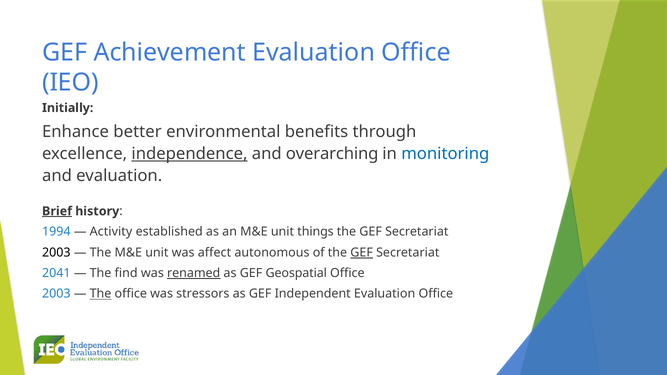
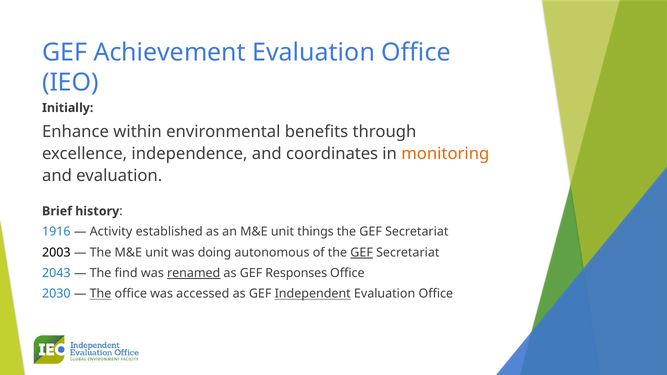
better: better -> within
independence underline: present -> none
overarching: overarching -> coordinates
monitoring colour: blue -> orange
Brief underline: present -> none
1994: 1994 -> 1916
affect: affect -> doing
2041: 2041 -> 2043
Geospatial: Geospatial -> Responses
2003 at (56, 294): 2003 -> 2030
stressors: stressors -> accessed
Independent underline: none -> present
